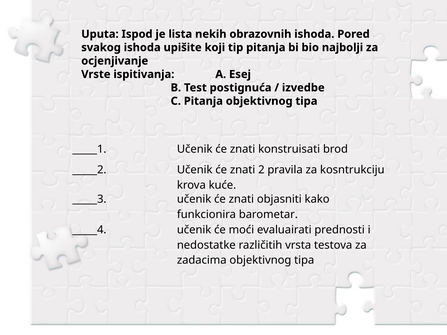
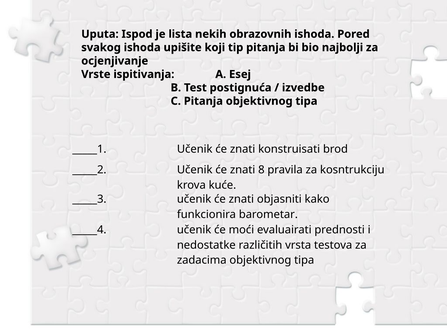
2: 2 -> 8
